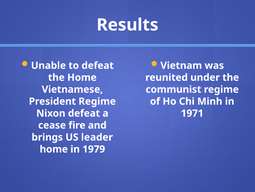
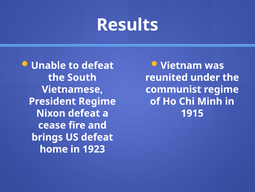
the Home: Home -> South
1971: 1971 -> 1915
US leader: leader -> defeat
1979: 1979 -> 1923
